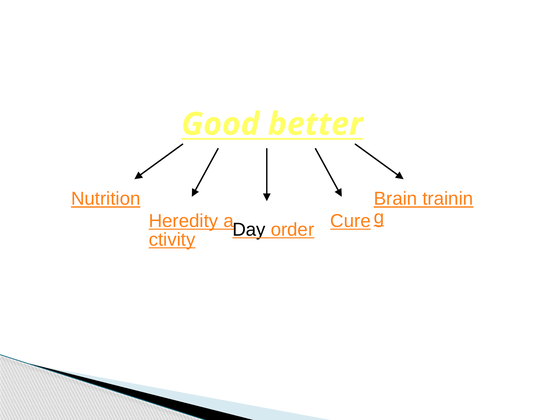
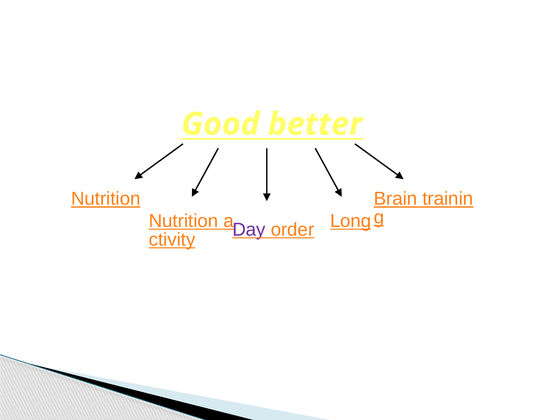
Heredity at (184, 221): Heredity -> Nutrition
Day colour: black -> purple
Cure: Cure -> Long
